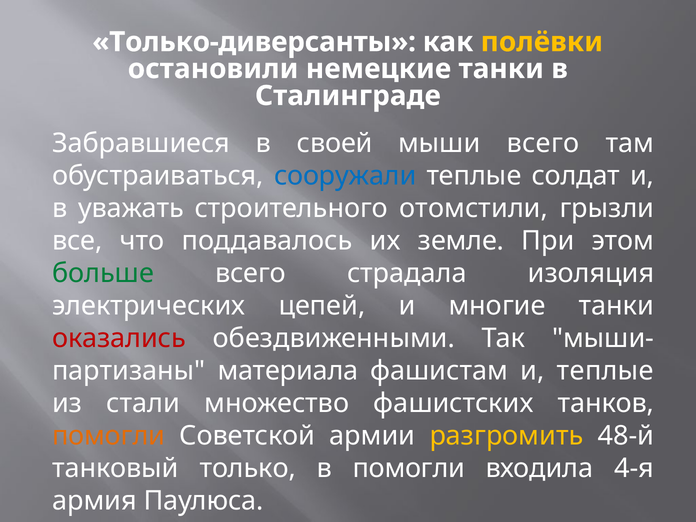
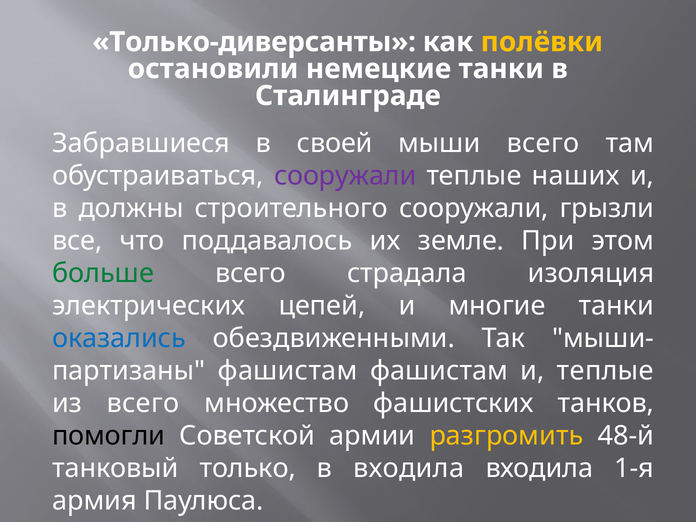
сооружали at (345, 176) colour: blue -> purple
солдат: солдат -> наших
уважать: уважать -> должны
строительного отомстили: отомстили -> сооружали
оказались colour: red -> blue
материала at (288, 371): материала -> фашистам
из стали: стали -> всего
помогли at (109, 436) colour: orange -> black
в помогли: помогли -> входила
4-я: 4-я -> 1-я
